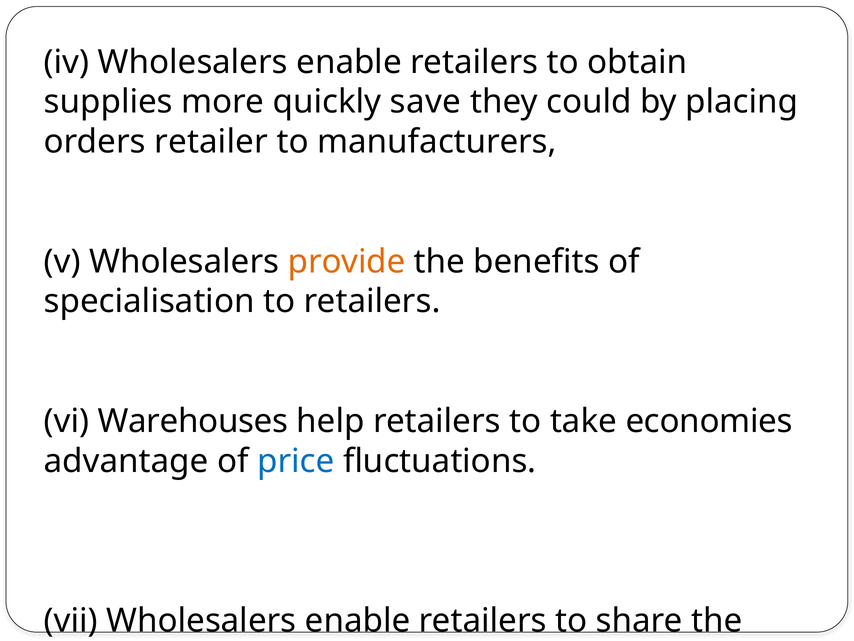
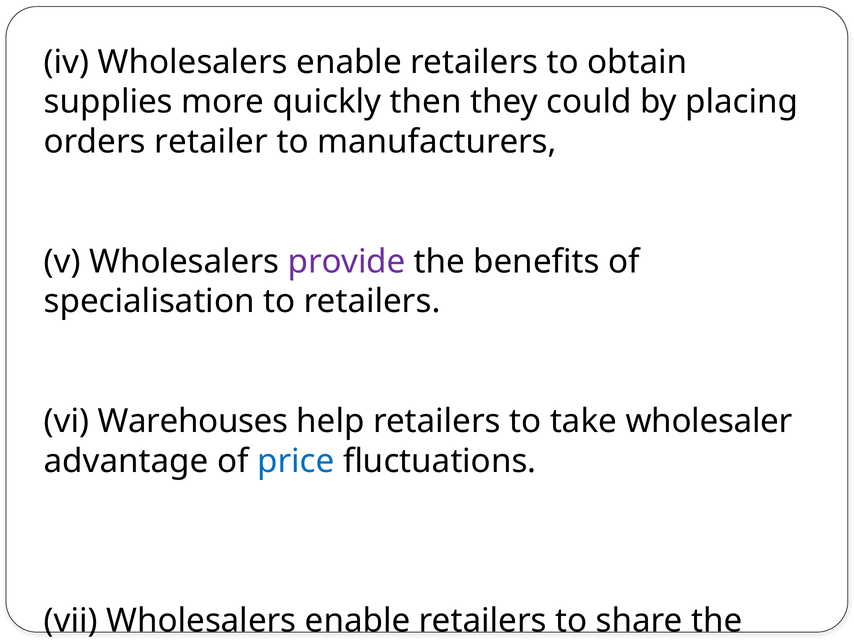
save: save -> then
provide colour: orange -> purple
take economies: economies -> wholesaler
